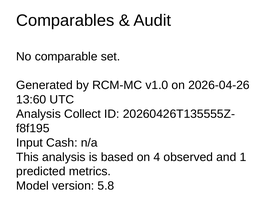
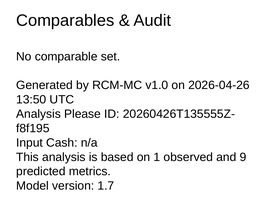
13:60: 13:60 -> 13:50
Collect: Collect -> Please
4: 4 -> 1
1: 1 -> 9
5.8: 5.8 -> 1.7
